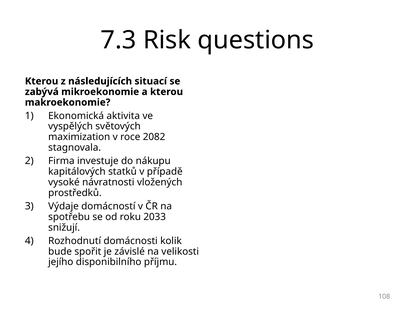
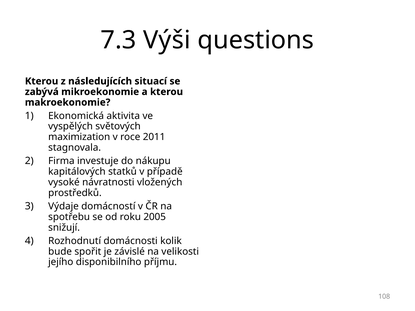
Risk: Risk -> Výši
2082: 2082 -> 2011
2033: 2033 -> 2005
